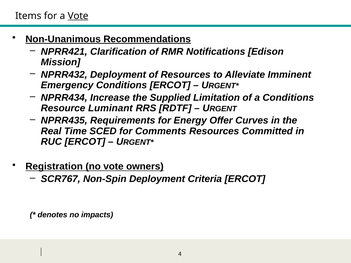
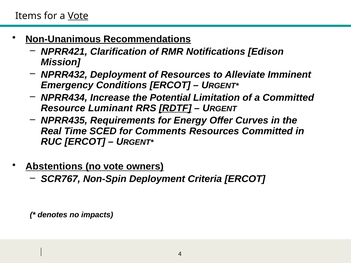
Supplied: Supplied -> Potential
a Conditions: Conditions -> Committed
RDTF underline: none -> present
Registration: Registration -> Abstentions
